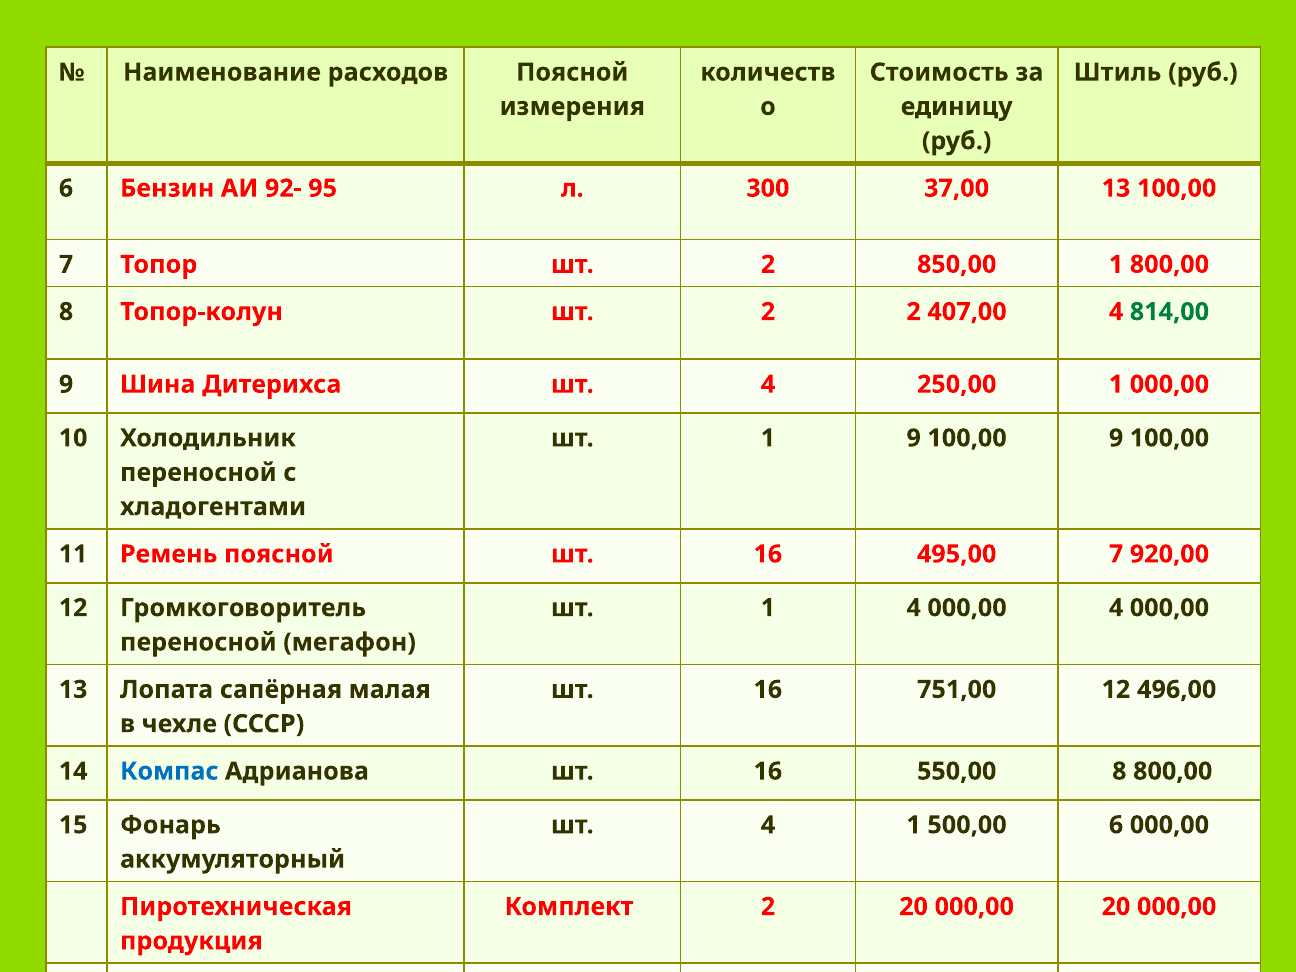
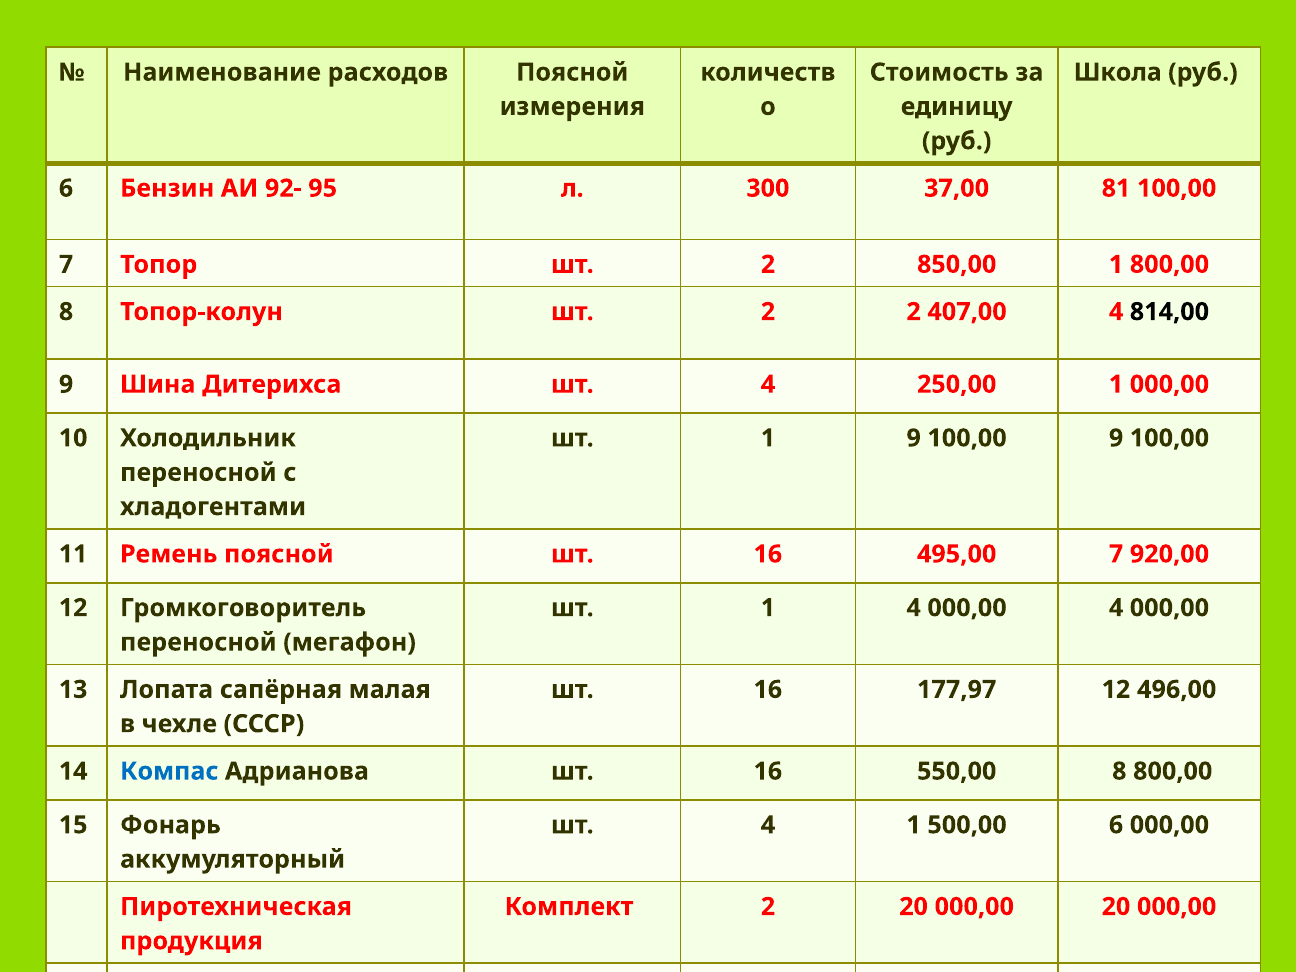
Штиль: Штиль -> Школа
37,00 13: 13 -> 81
814,00 colour: green -> black
751,00: 751,00 -> 177,97
